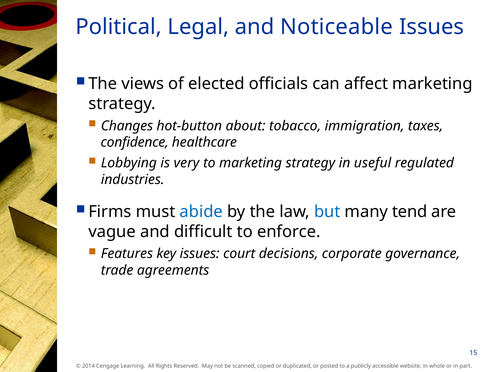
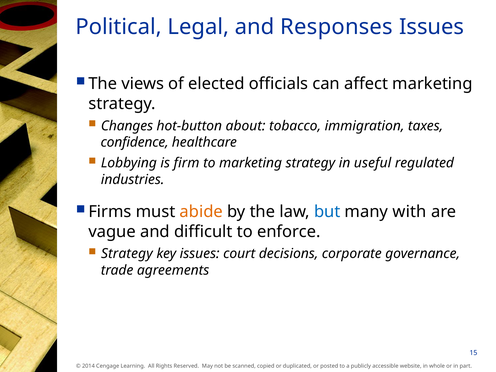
Noticeable: Noticeable -> Responses
very: very -> firm
abide colour: blue -> orange
tend: tend -> with
Features at (127, 254): Features -> Strategy
